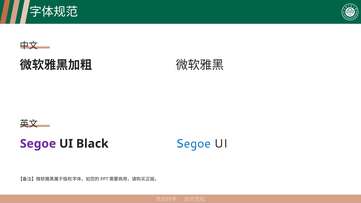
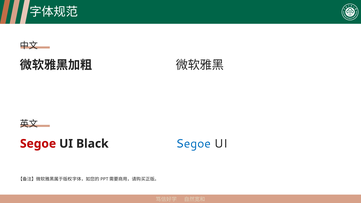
Segoe at (38, 144) colour: purple -> red
